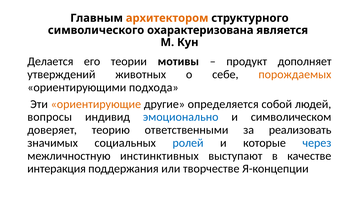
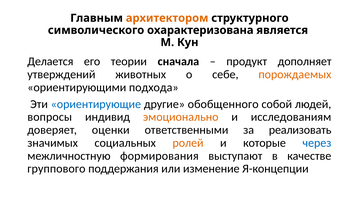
мотивы: мотивы -> сначала
ориентирующие colour: orange -> blue
определяется: определяется -> обобщенного
эмоционально colour: blue -> orange
символическом: символическом -> исследованиям
теорию: теорию -> оценки
ролей colour: blue -> orange
инстинктивных: инстинктивных -> формирования
интеракция: интеракция -> группового
творчестве: творчестве -> изменение
